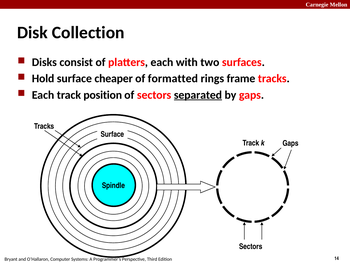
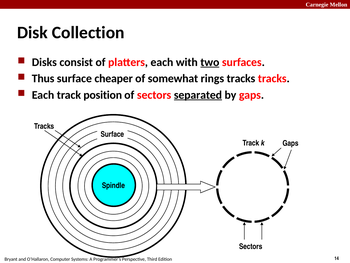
two underline: none -> present
Hold: Hold -> Thus
formatted: formatted -> somewhat
rings frame: frame -> tracks
